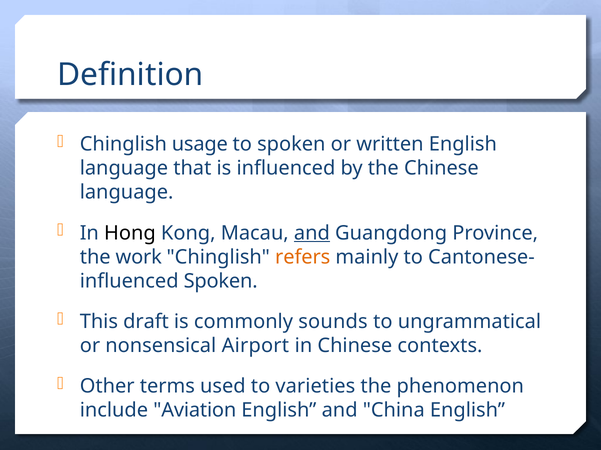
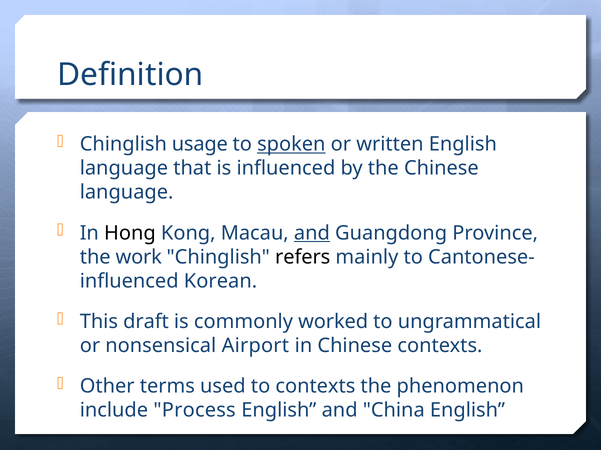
spoken at (291, 145) underline: none -> present
refers colour: orange -> black
influenced Spoken: Spoken -> Korean
sounds: sounds -> worked
to varieties: varieties -> contexts
Aviation: Aviation -> Process
